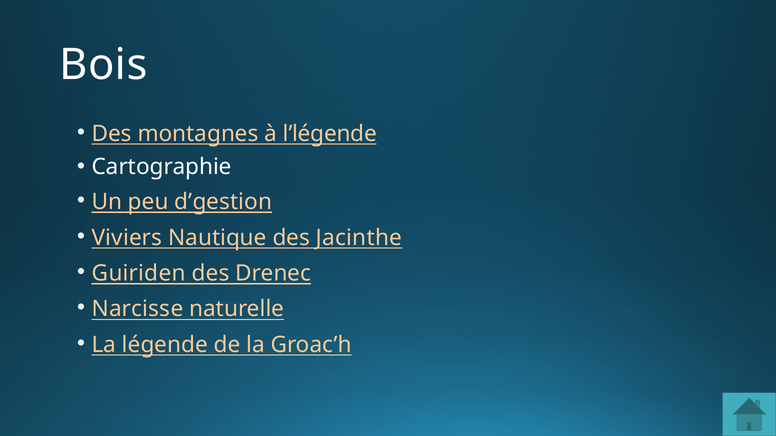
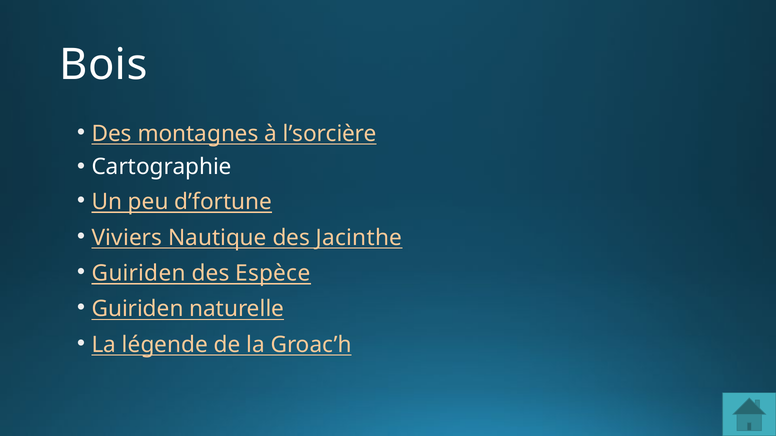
l’légende: l’légende -> l’sorcière
d’gestion: d’gestion -> d’fortune
Drenec: Drenec -> Espèce
Narcisse at (137, 309): Narcisse -> Guiriden
